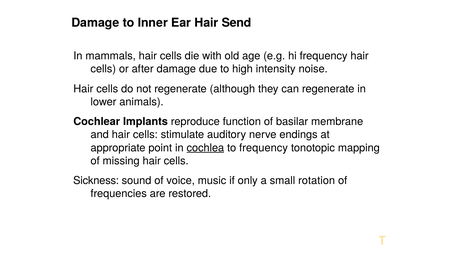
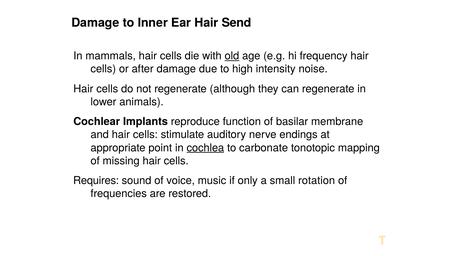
old underline: none -> present
to frequency: frequency -> carbonate
Sickness: Sickness -> Requires
